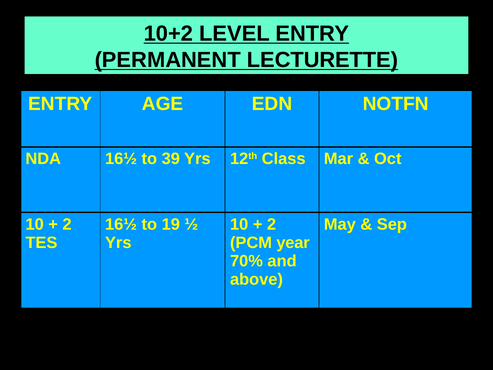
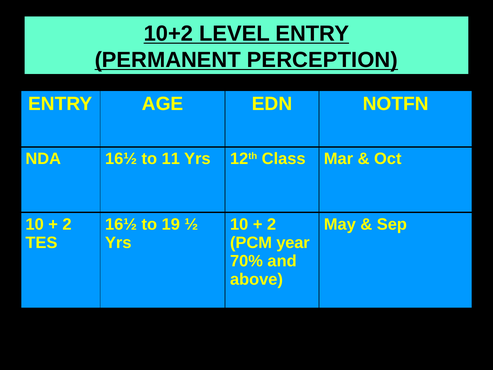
LECTURETTE: LECTURETTE -> PERCEPTION
39: 39 -> 11
